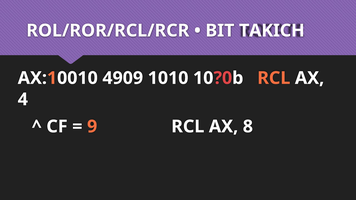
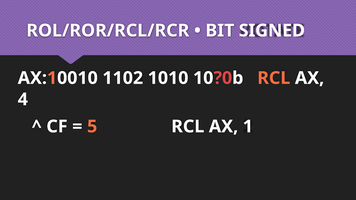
TAKICH: TAKICH -> SIGNED
4909: 4909 -> 1102
9: 9 -> 5
8: 8 -> 1
